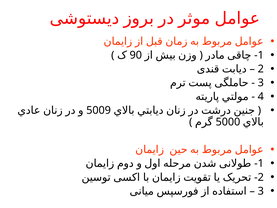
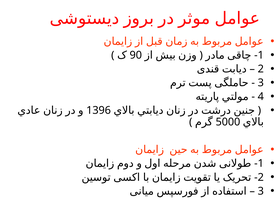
5009: 5009 -> 1396
